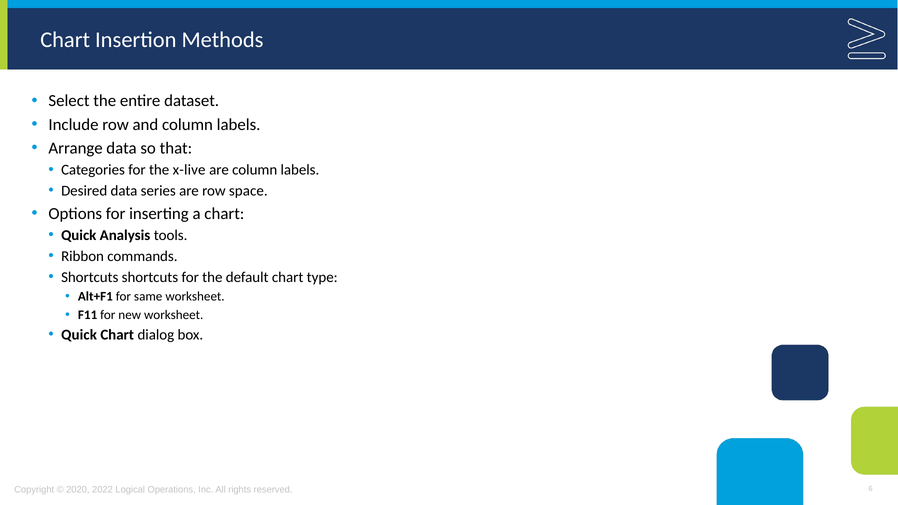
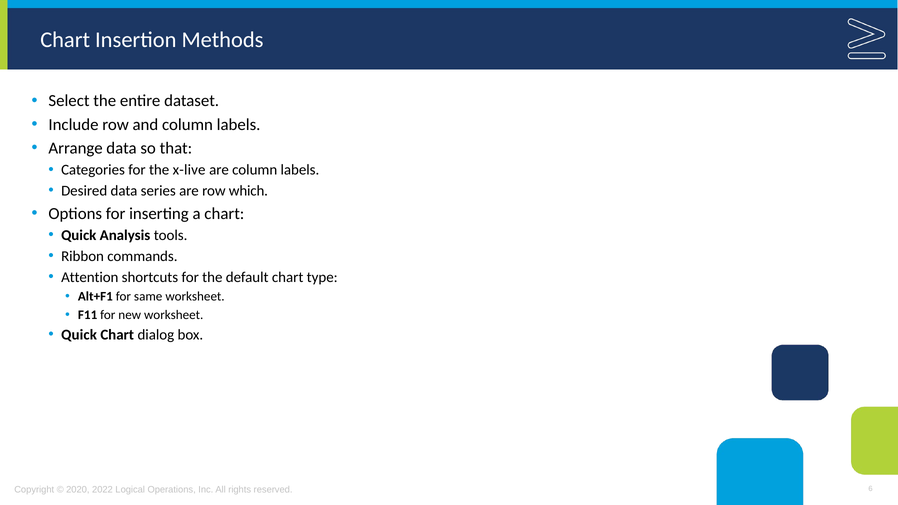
space: space -> which
Shortcuts at (90, 277): Shortcuts -> Attention
